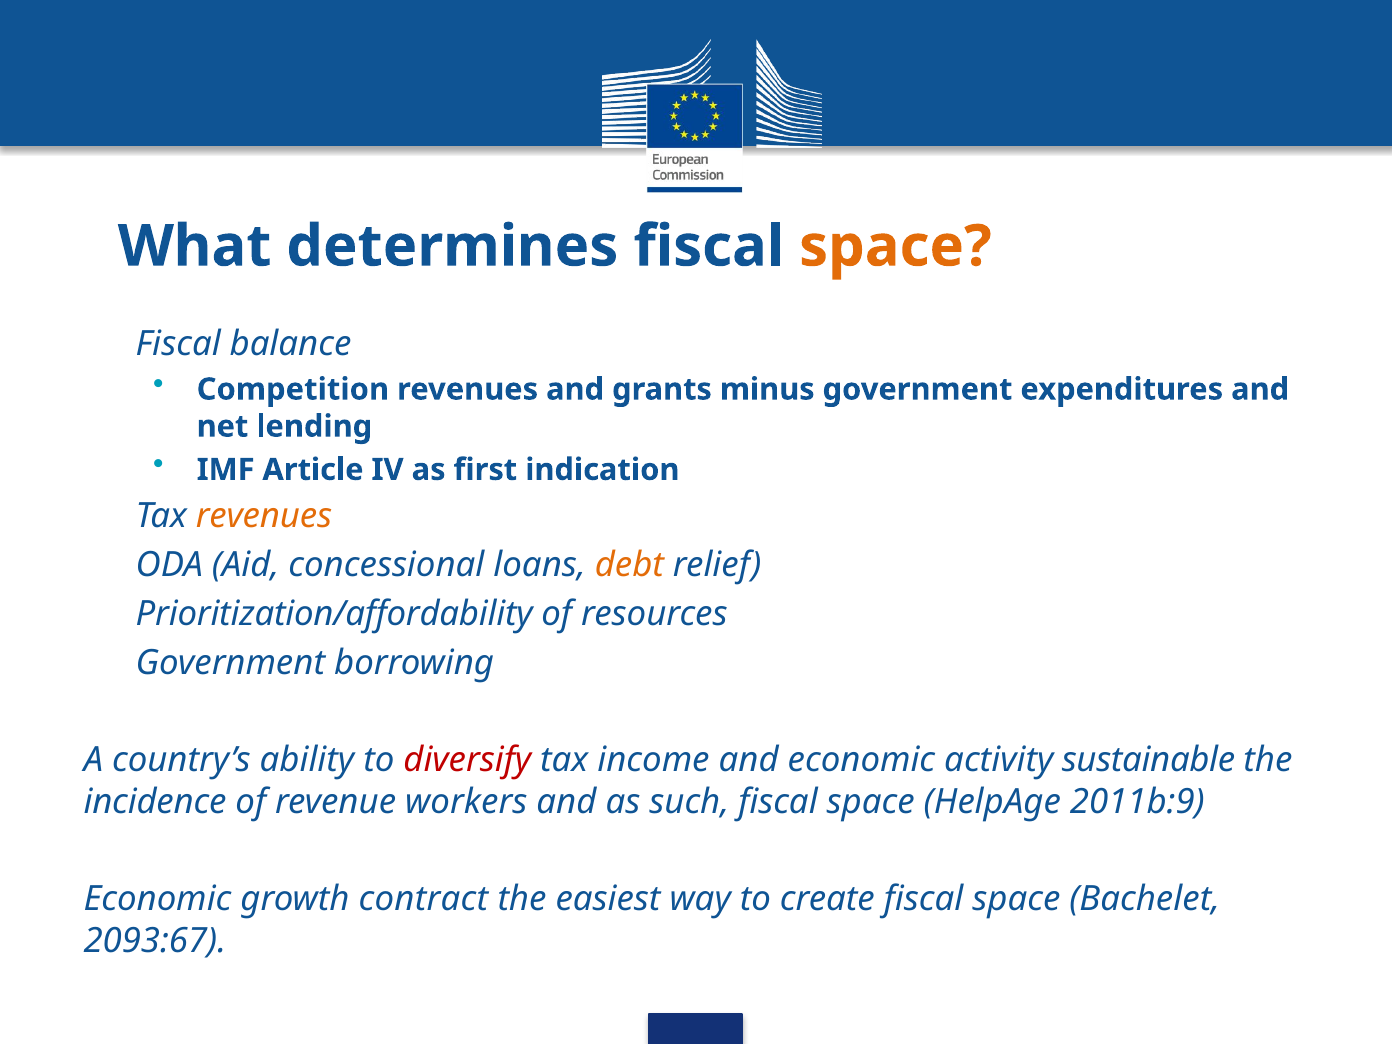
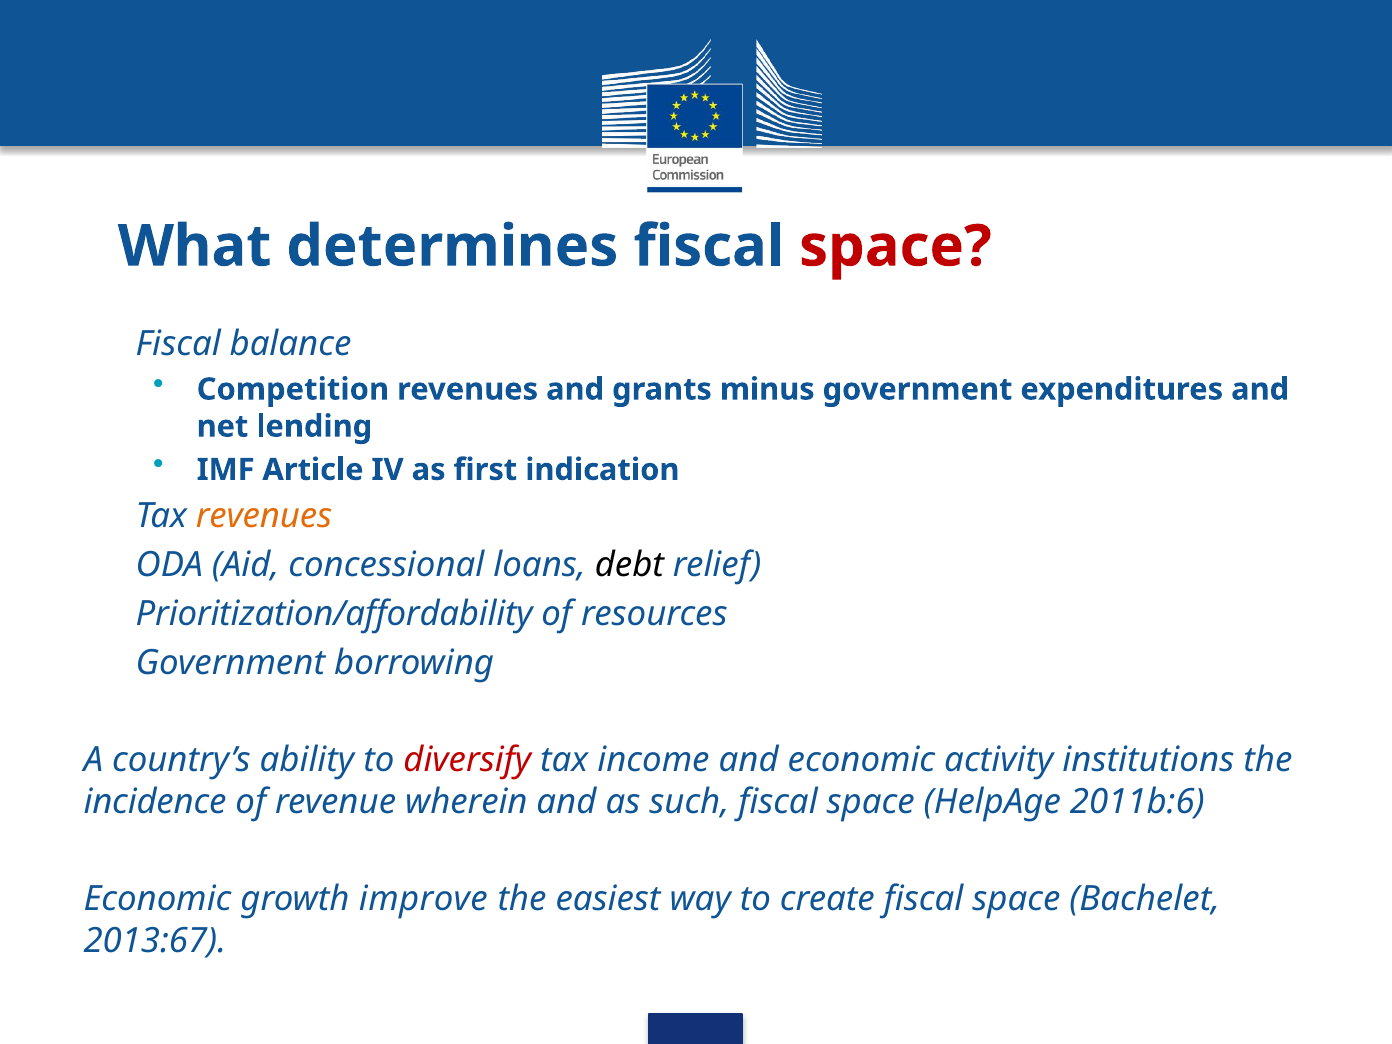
space at (895, 246) colour: orange -> red
debt colour: orange -> black
sustainable: sustainable -> institutions
workers: workers -> wherein
2011b:9: 2011b:9 -> 2011b:6
contract: contract -> improve
2093:67: 2093:67 -> 2013:67
